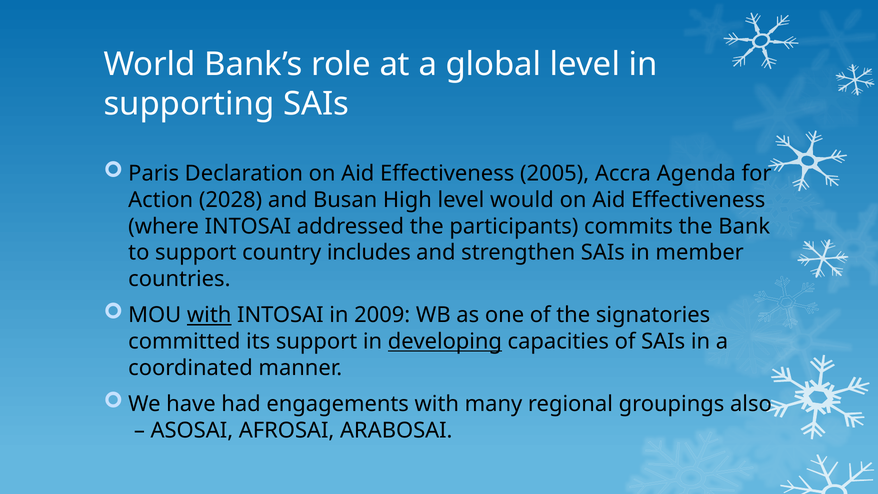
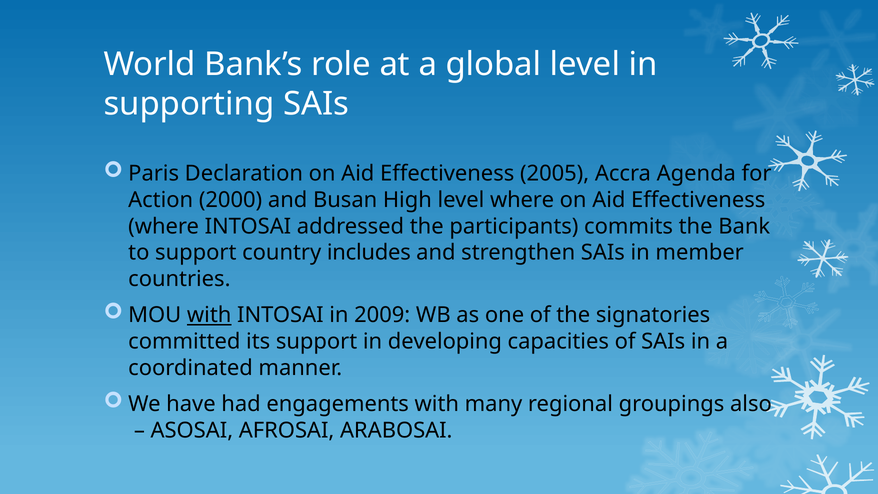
2028: 2028 -> 2000
level would: would -> where
developing underline: present -> none
